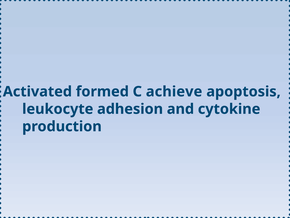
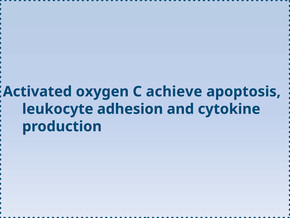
formed: formed -> oxygen
